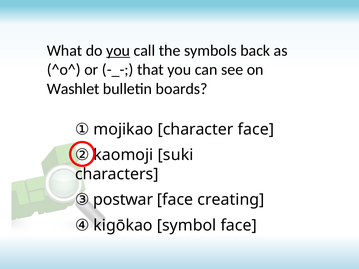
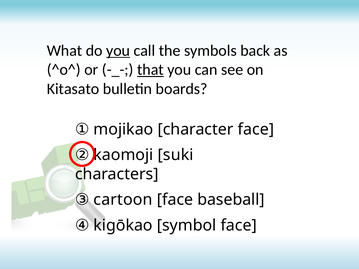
that underline: none -> present
Washlet: Washlet -> Kitasato
postwar: postwar -> cartoon
creating: creating -> baseball
